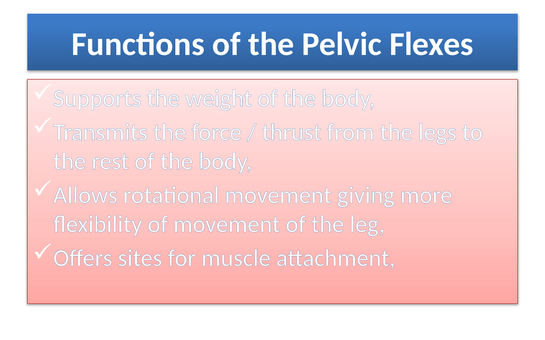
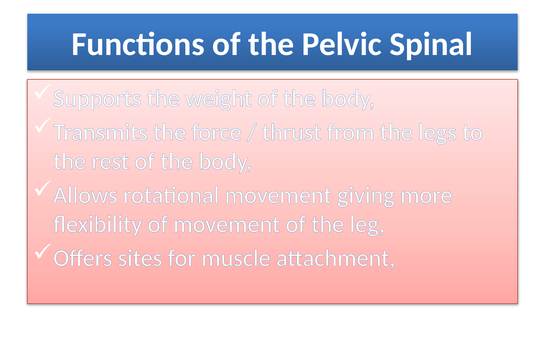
Flexes: Flexes -> Spinal
